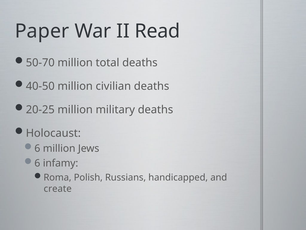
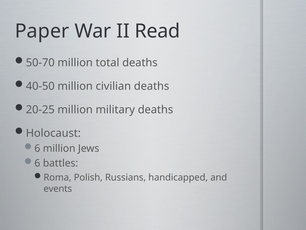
infamy: infamy -> battles
create: create -> events
